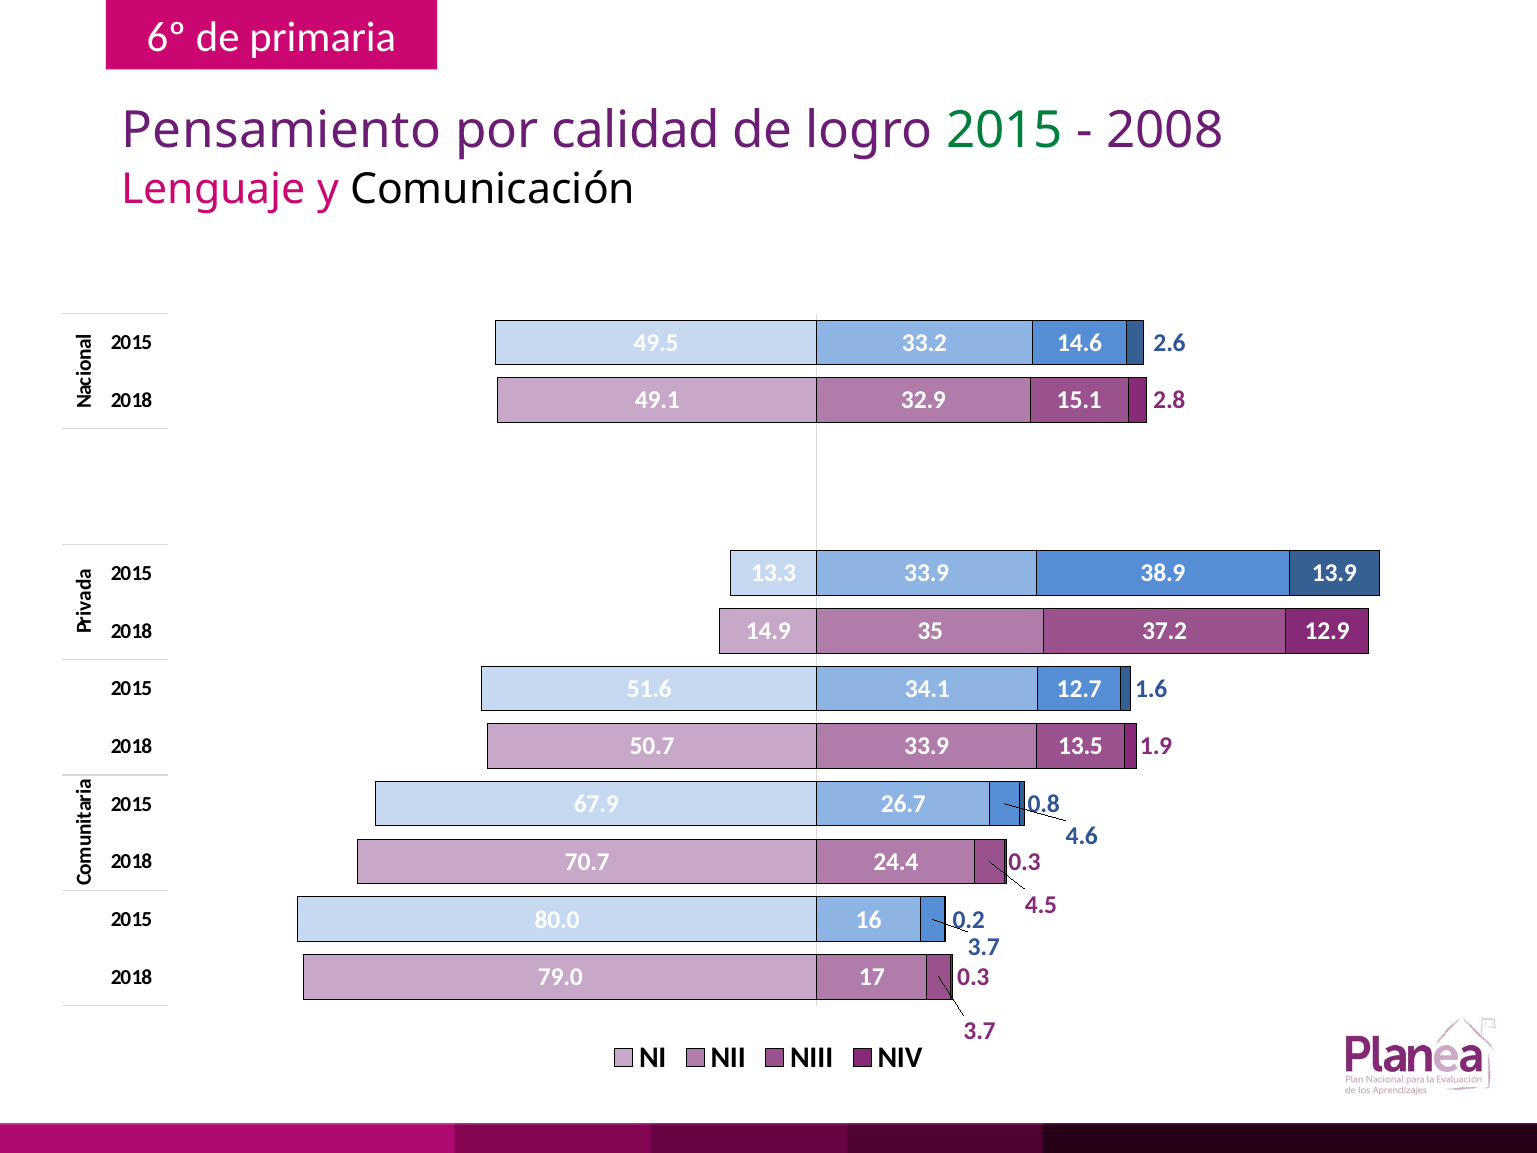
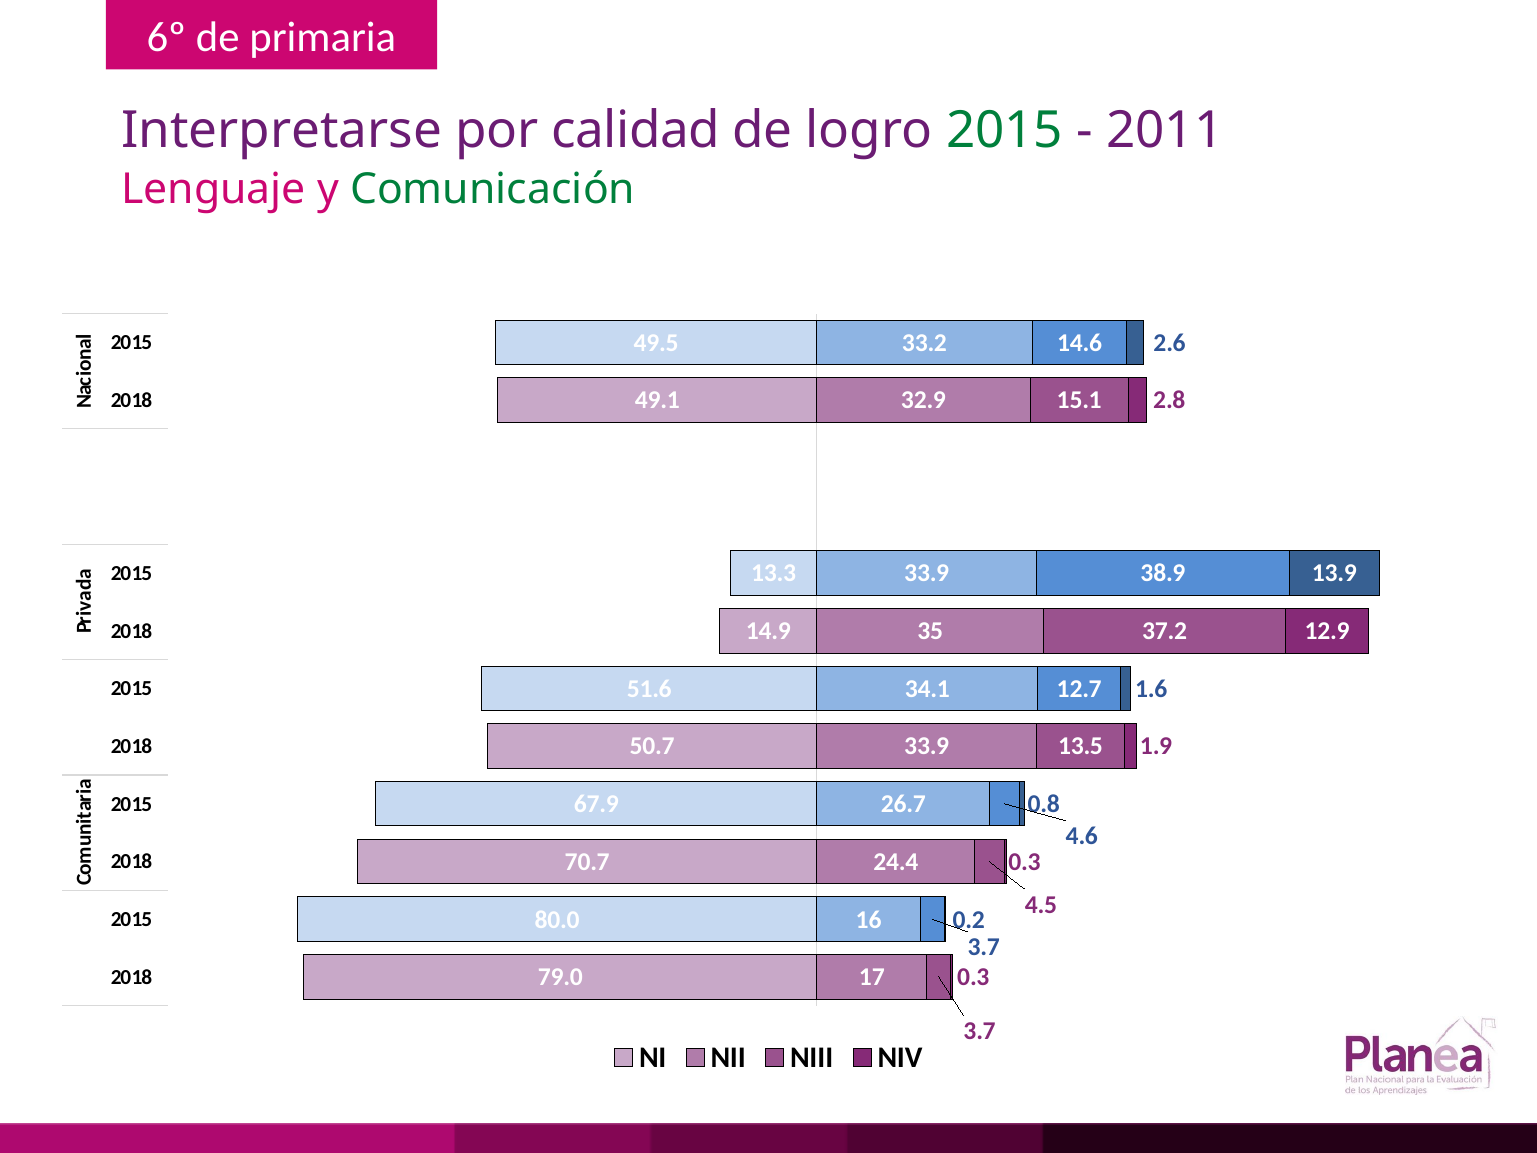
Pensamiento: Pensamiento -> Interpretarse
2008: 2008 -> 2011
Comunicación colour: black -> green
